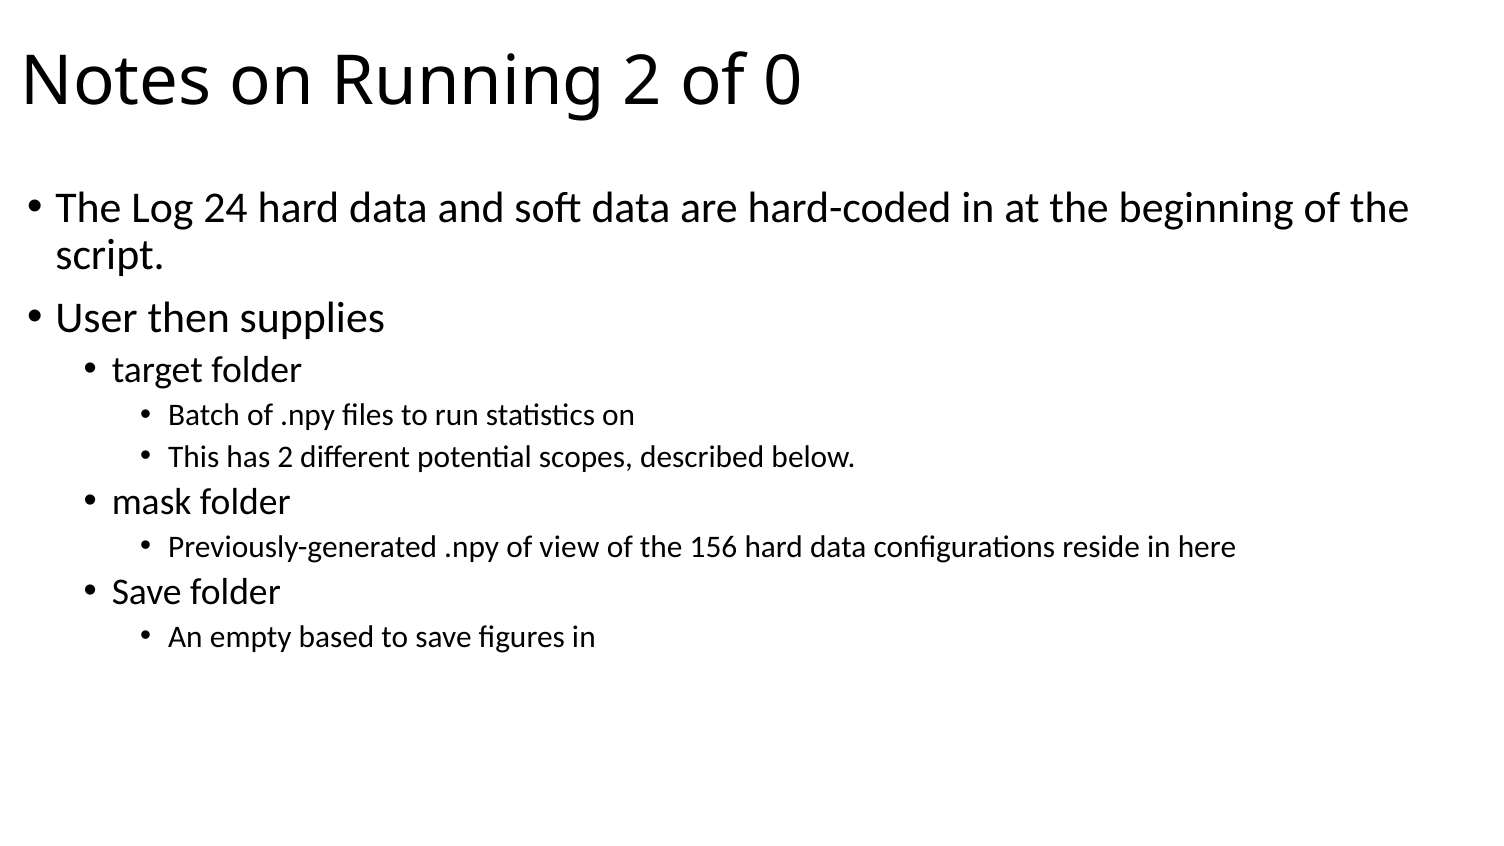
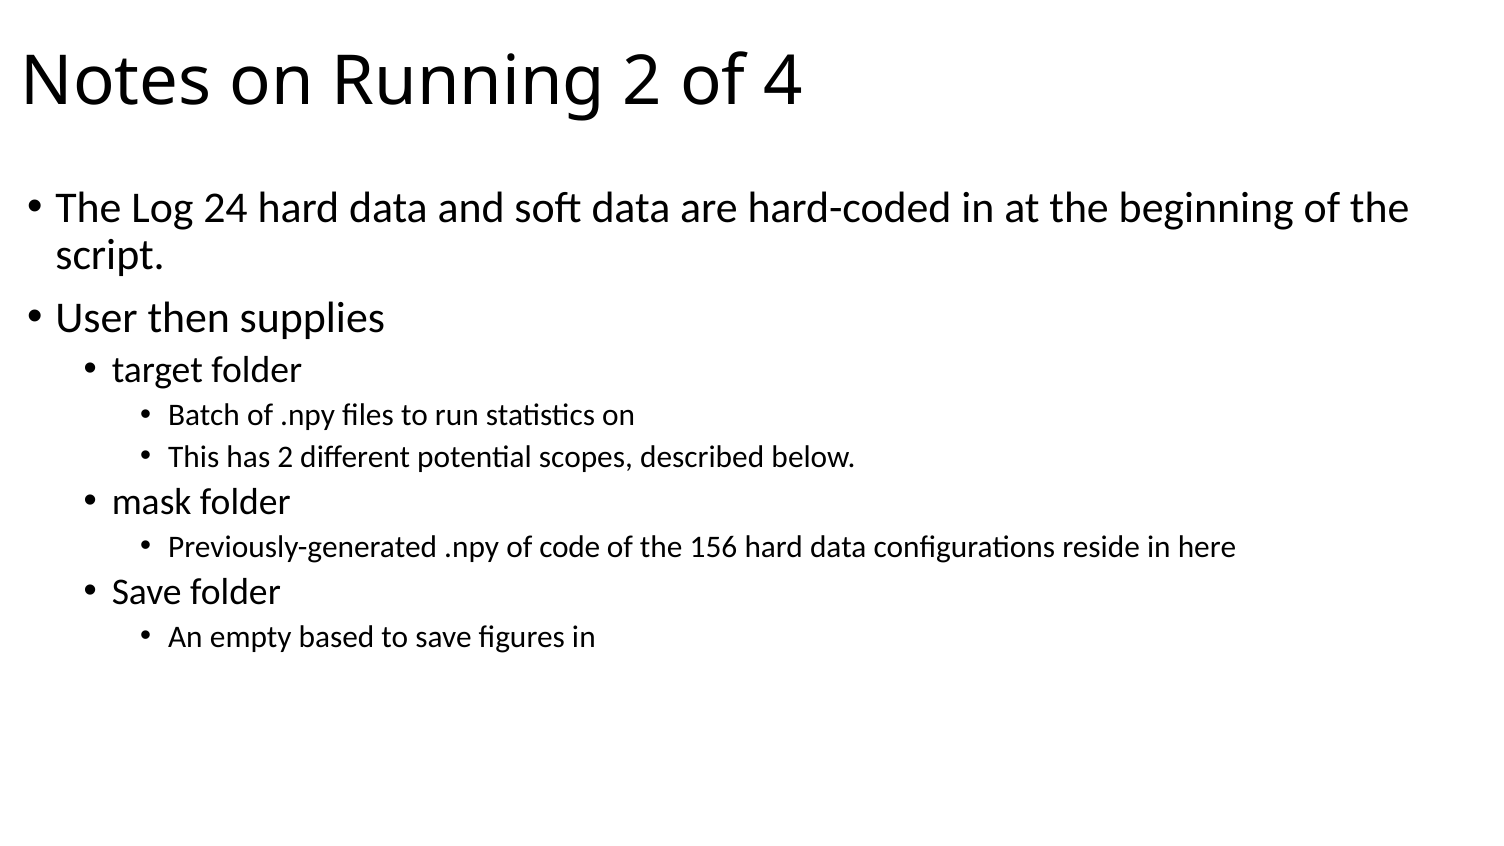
0: 0 -> 4
view: view -> code
